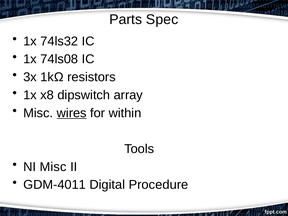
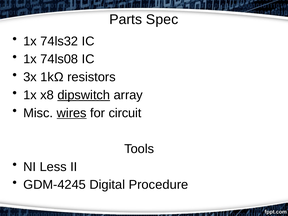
dipswitch underline: none -> present
within: within -> circuit
NI Misc: Misc -> Less
GDM-4011: GDM-4011 -> GDM-4245
